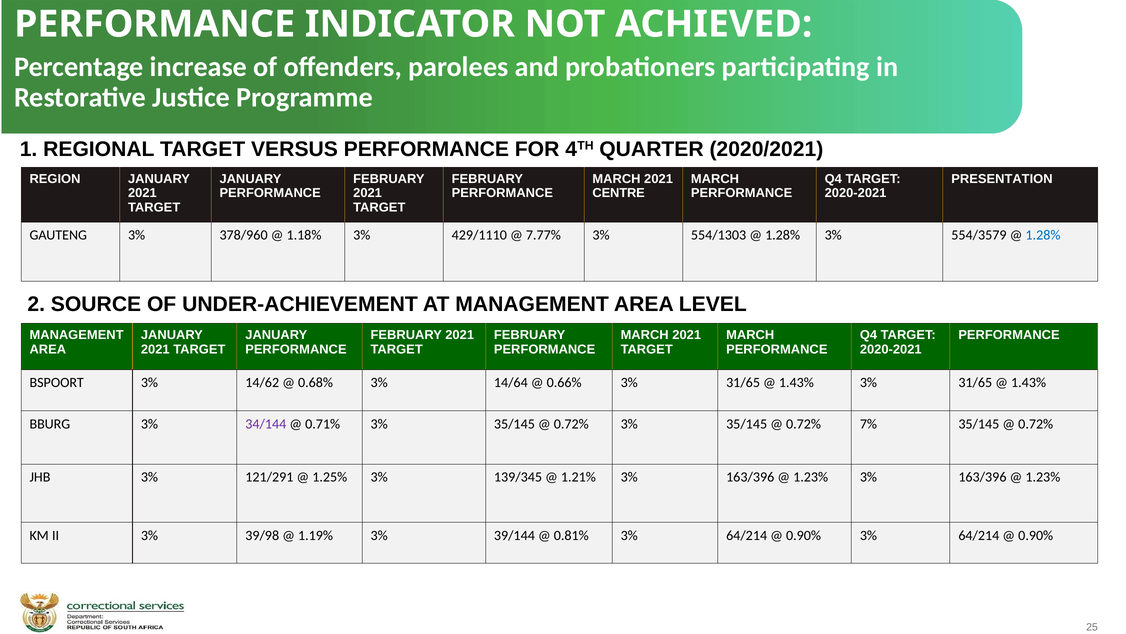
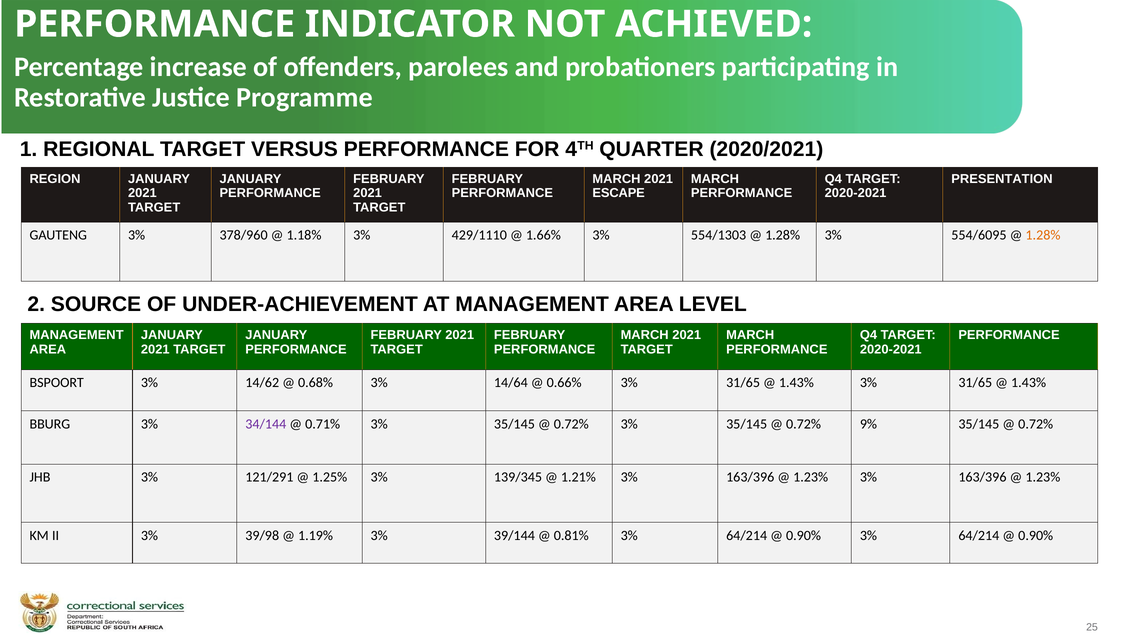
CENTRE: CENTRE -> ESCAPE
7.77%: 7.77% -> 1.66%
554/3579: 554/3579 -> 554/6095
1.28% at (1043, 235) colour: blue -> orange
7%: 7% -> 9%
